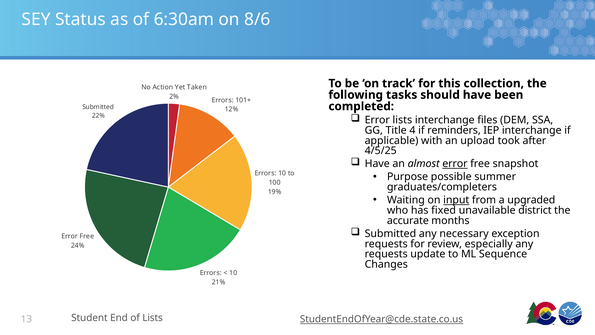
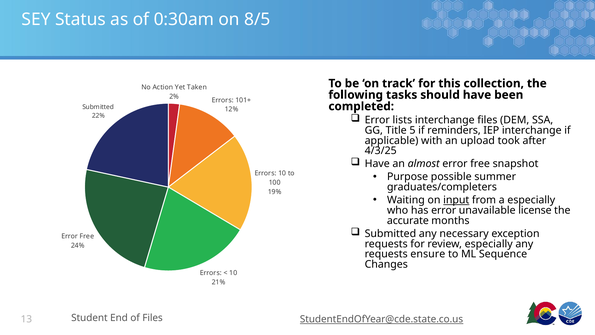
6:30am: 6:30am -> 0:30am
8/6: 8/6 -> 8/5
4: 4 -> 5
4/5/25: 4/5/25 -> 4/3/25
error at (455, 164) underline: present -> none
a upgraded: upgraded -> especially
has fixed: fixed -> error
district: district -> license
update: update -> ensure
of Lists: Lists -> Files
